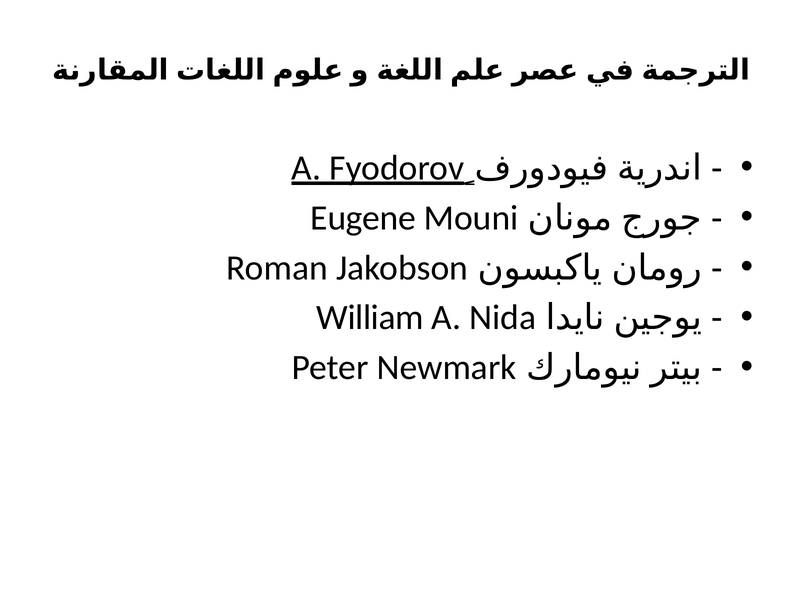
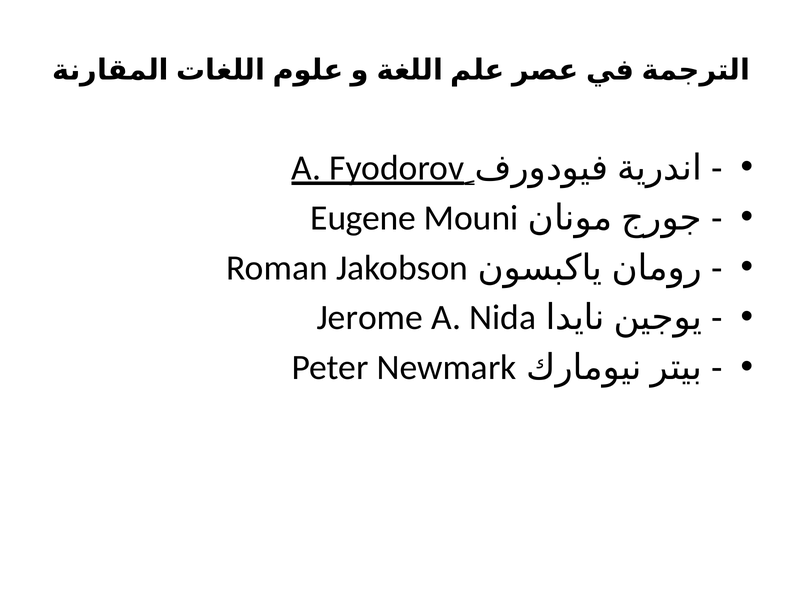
William: William -> Jerome
